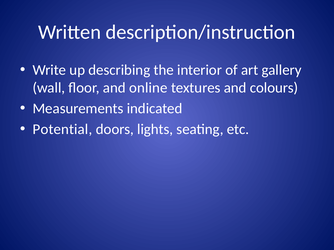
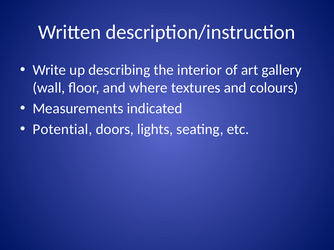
online: online -> where
